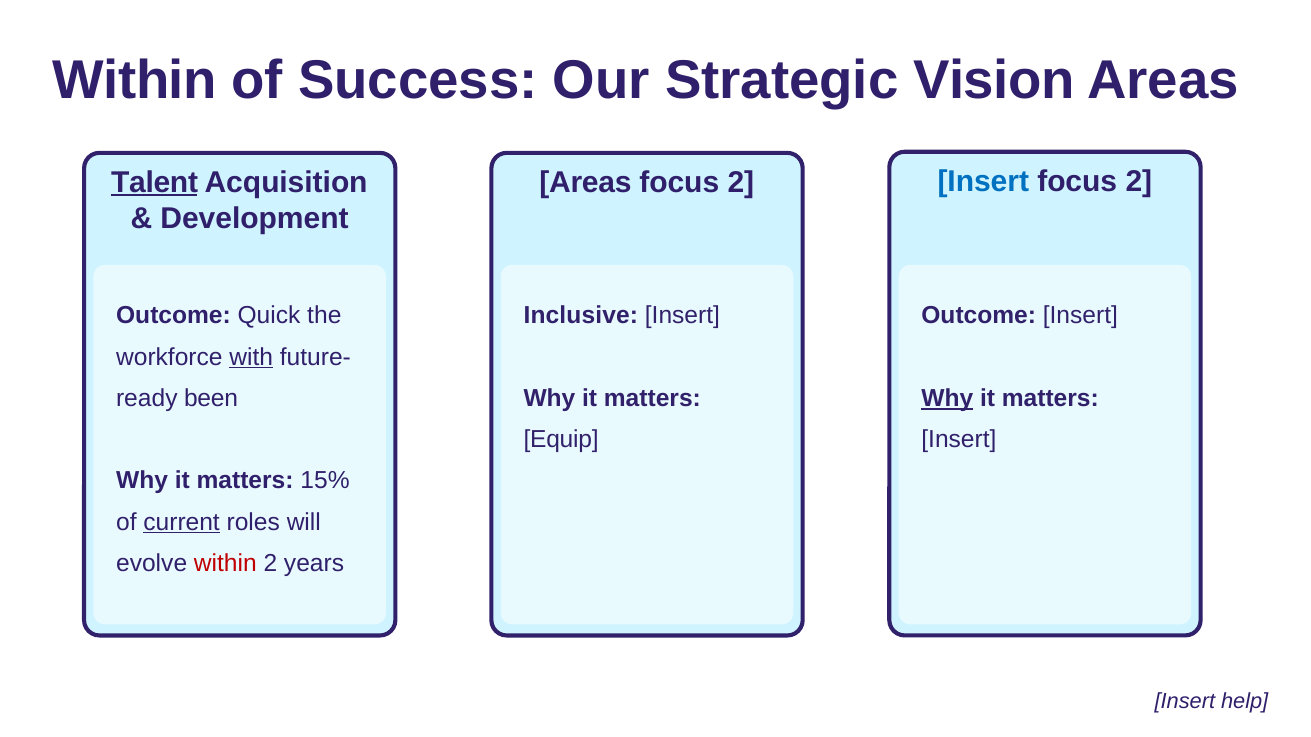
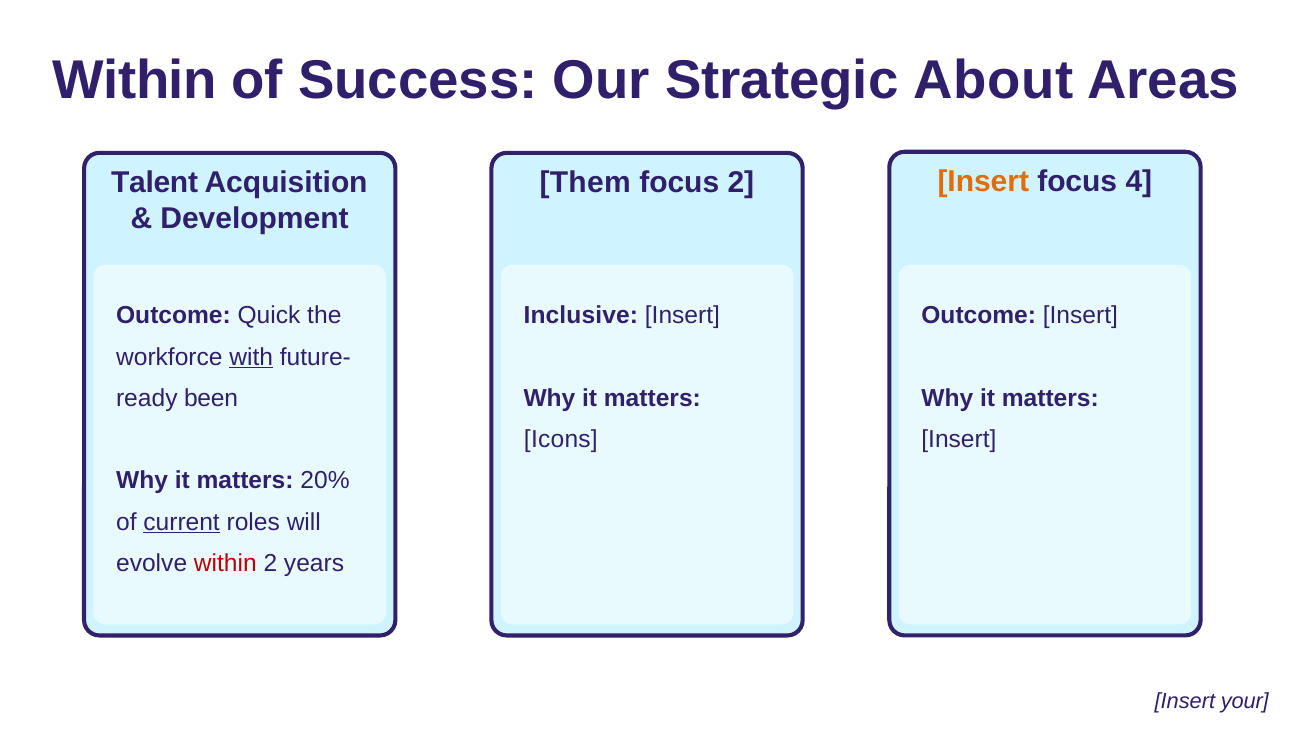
Vision: Vision -> About
Insert at (983, 181) colour: blue -> orange
2 at (1139, 181): 2 -> 4
Talent underline: present -> none
Areas at (585, 182): Areas -> Them
Why at (947, 399) underline: present -> none
Equip: Equip -> Icons
15%: 15% -> 20%
help: help -> your
